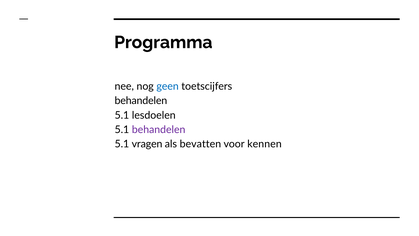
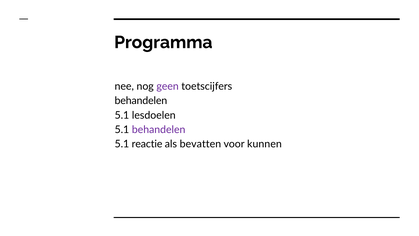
geen colour: blue -> purple
vragen: vragen -> reactie
kennen: kennen -> kunnen
